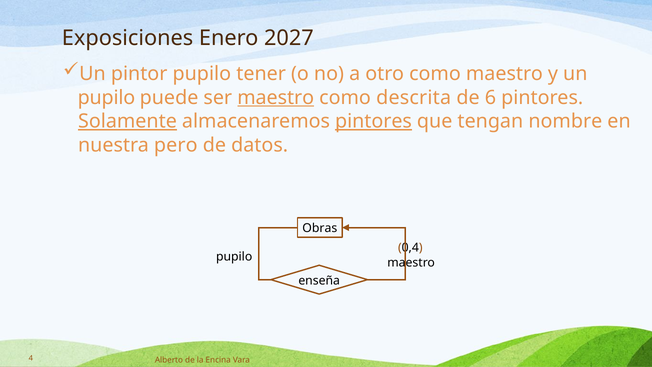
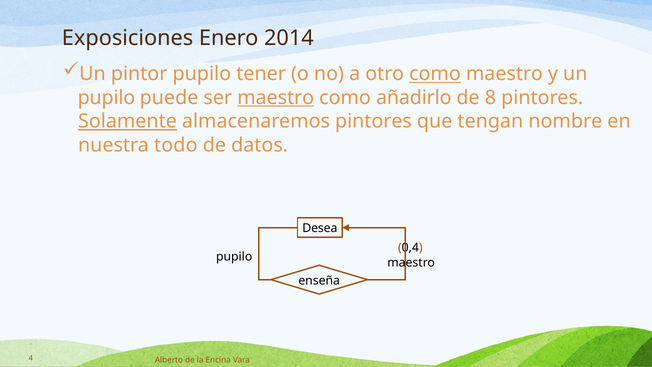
2027: 2027 -> 2014
como at (435, 74) underline: none -> present
descrita: descrita -> añadirlo
6: 6 -> 8
pintores at (374, 121) underline: present -> none
pero: pero -> todo
Obras: Obras -> Desea
